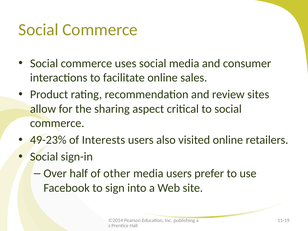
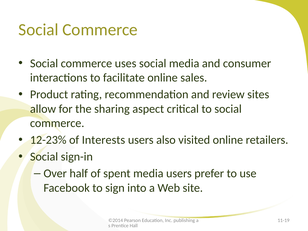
49-23%: 49-23% -> 12-23%
other: other -> spent
